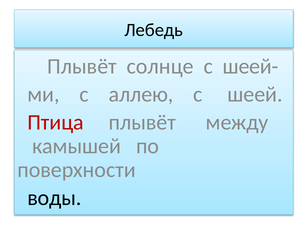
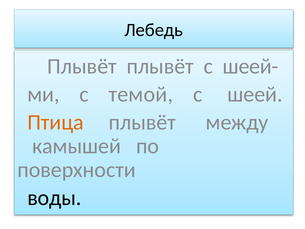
Плывёт солнце: солнце -> плывёт
аллею: аллею -> темой
Птица colour: red -> orange
